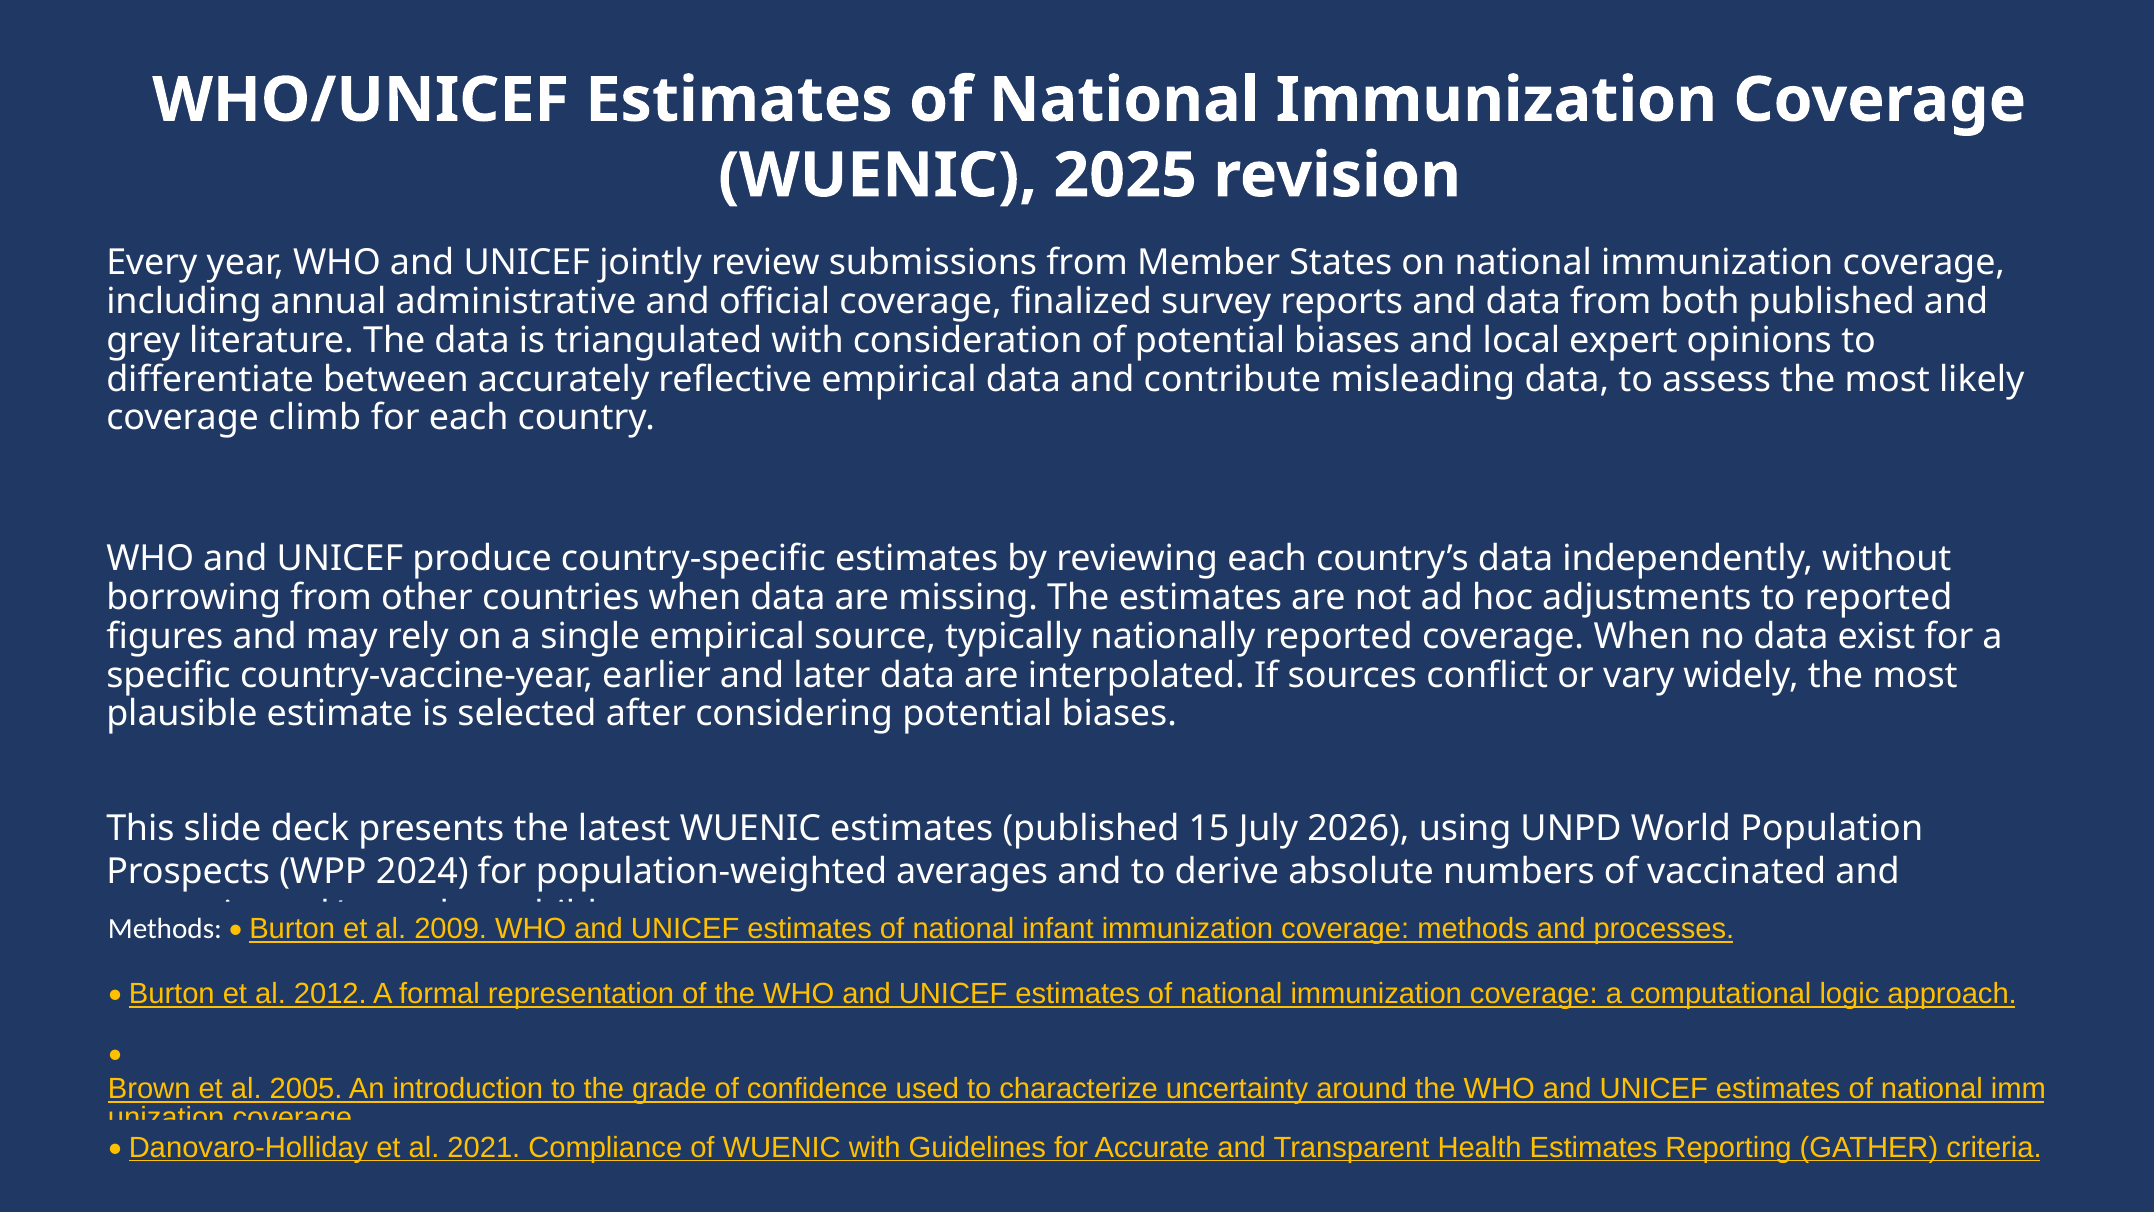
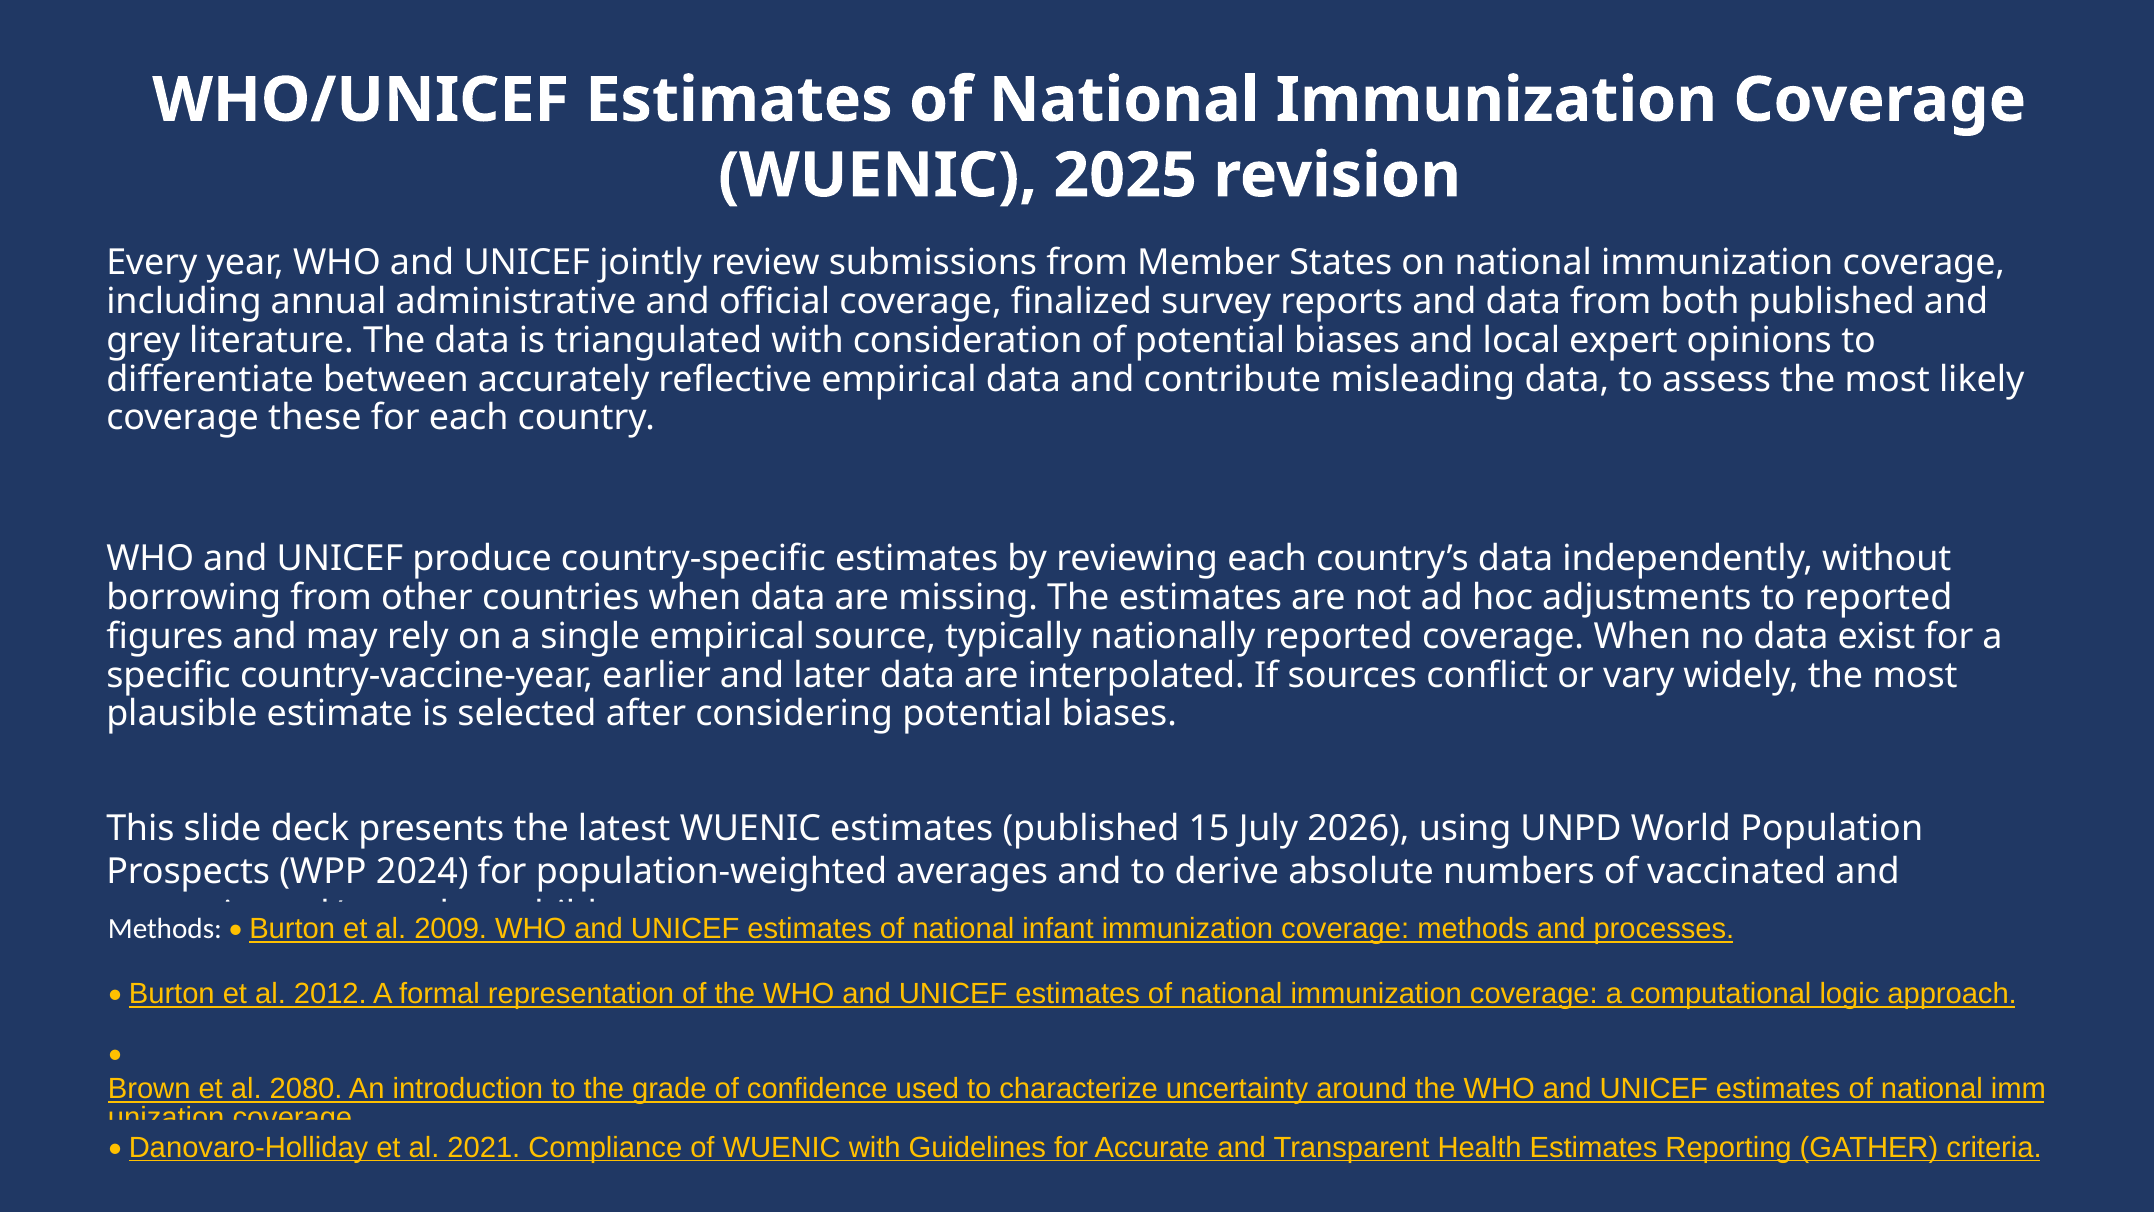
climb: climb -> these
2005: 2005 -> 2080
